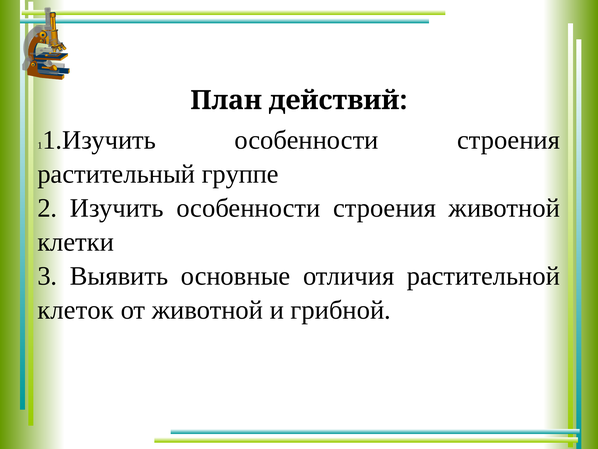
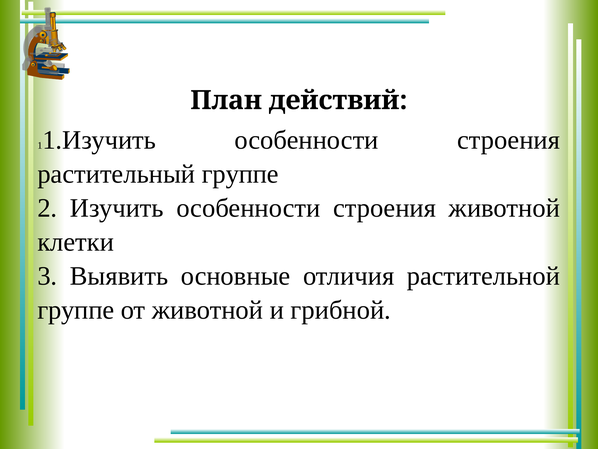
клеток at (76, 310): клеток -> группе
